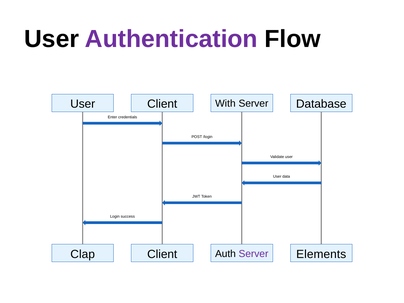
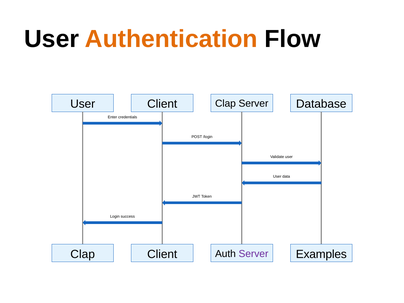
Authentication colour: purple -> orange
With at (225, 104): With -> Clap
Elements: Elements -> Examples
